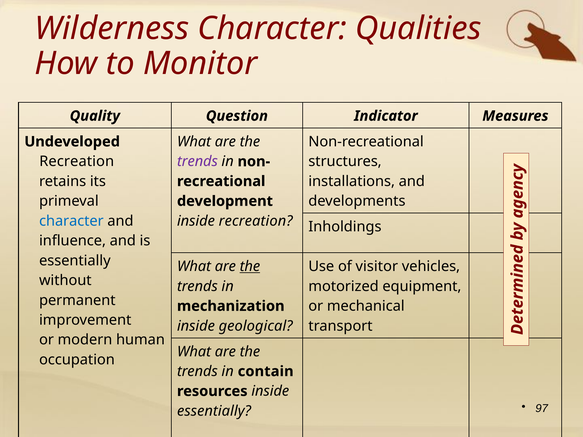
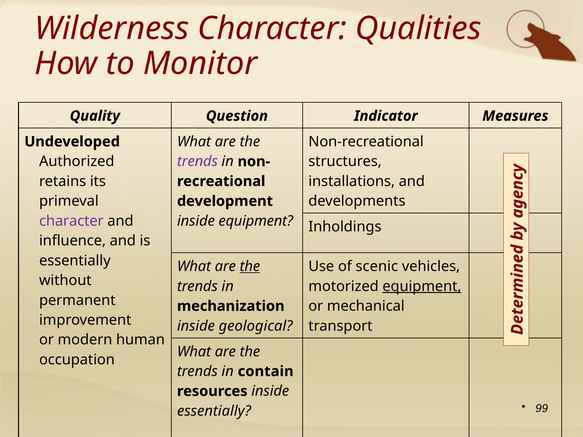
Recreation at (77, 162): Recreation -> Authorized
character at (71, 221) colour: blue -> purple
inside recreation: recreation -> equipment
visitor: visitor -> scenic
equipment at (422, 286) underline: none -> present
97: 97 -> 99
